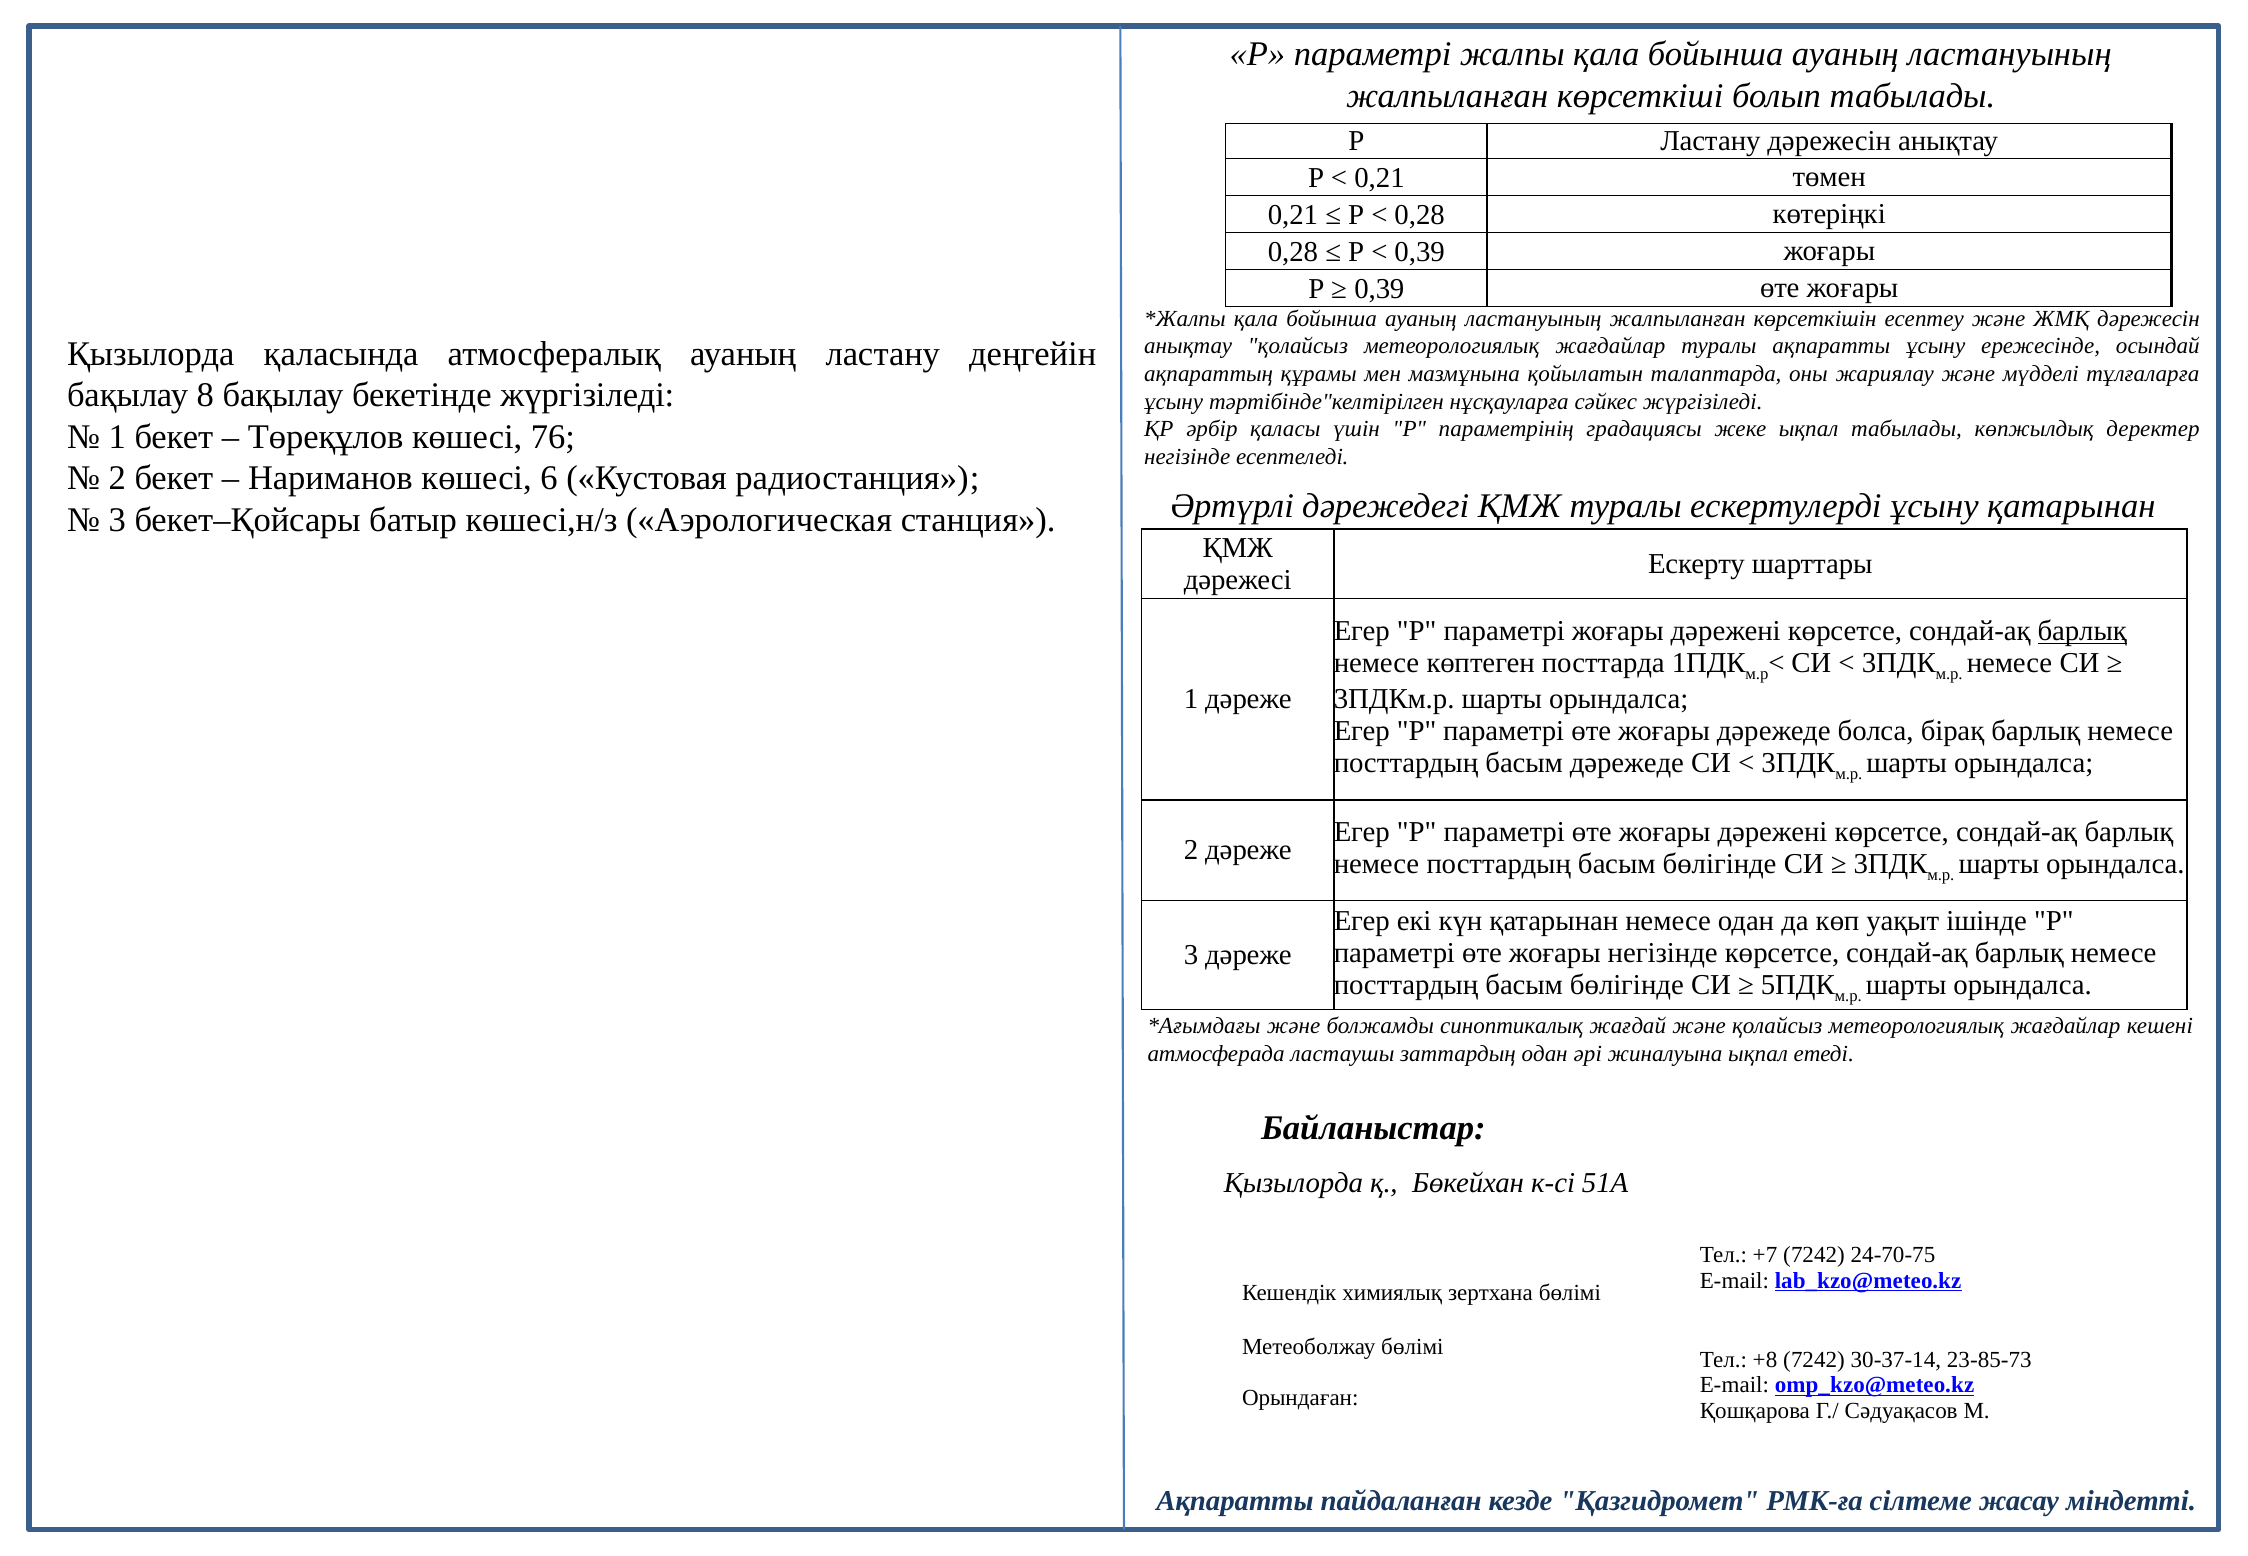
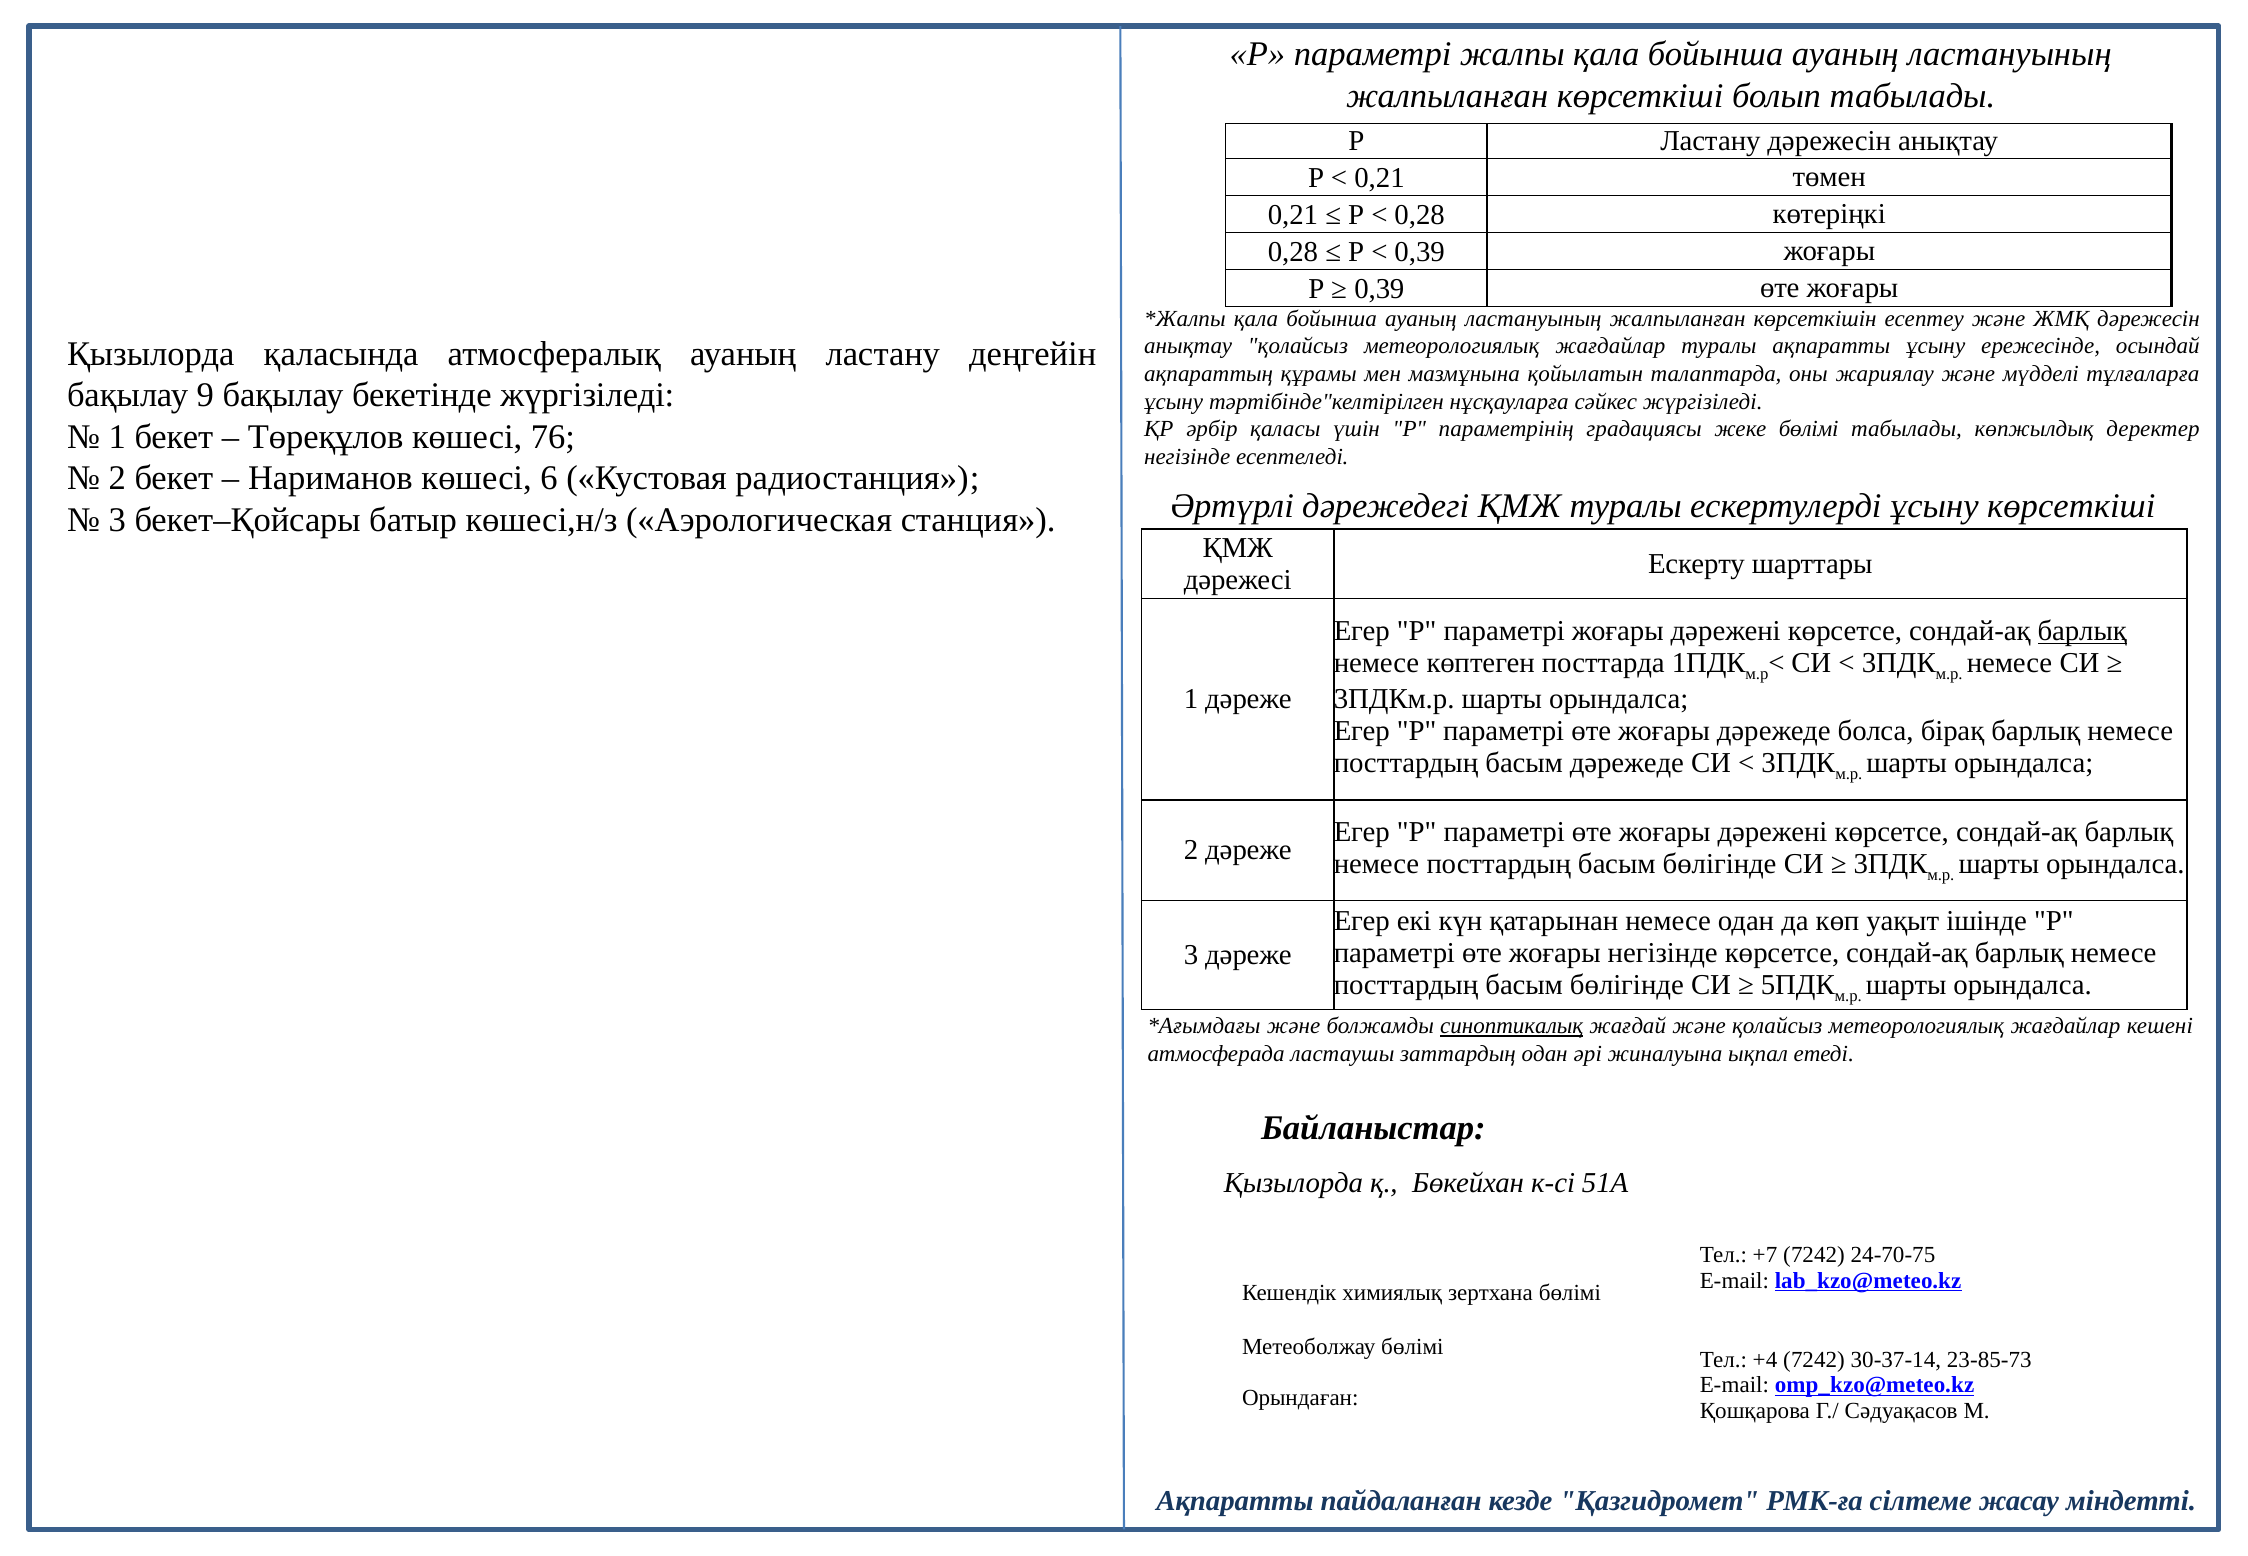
8: 8 -> 9
жеке ықпал: ықпал -> бөлімі
ұсыну қатарынан: қатарынан -> көрсеткіші
синоптикалық underline: none -> present
+8: +8 -> +4
